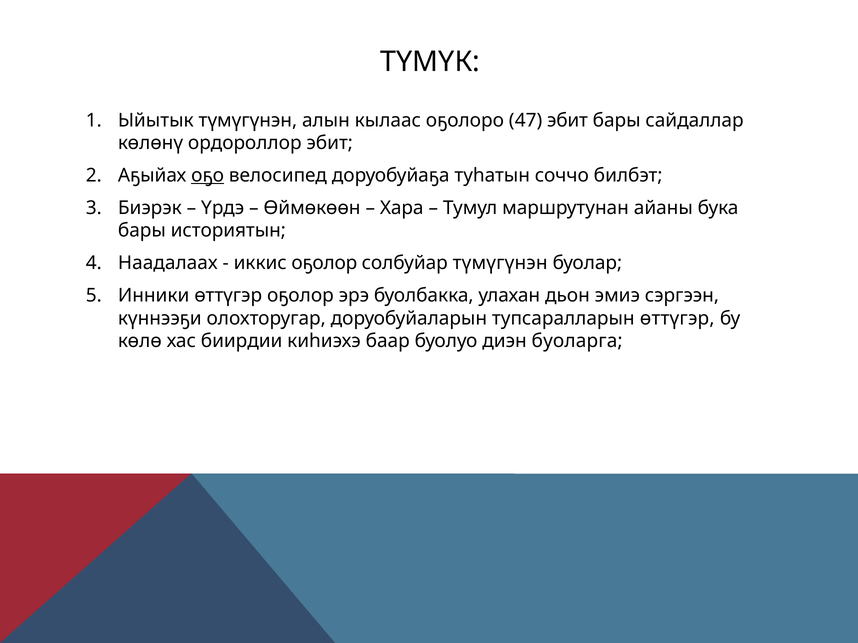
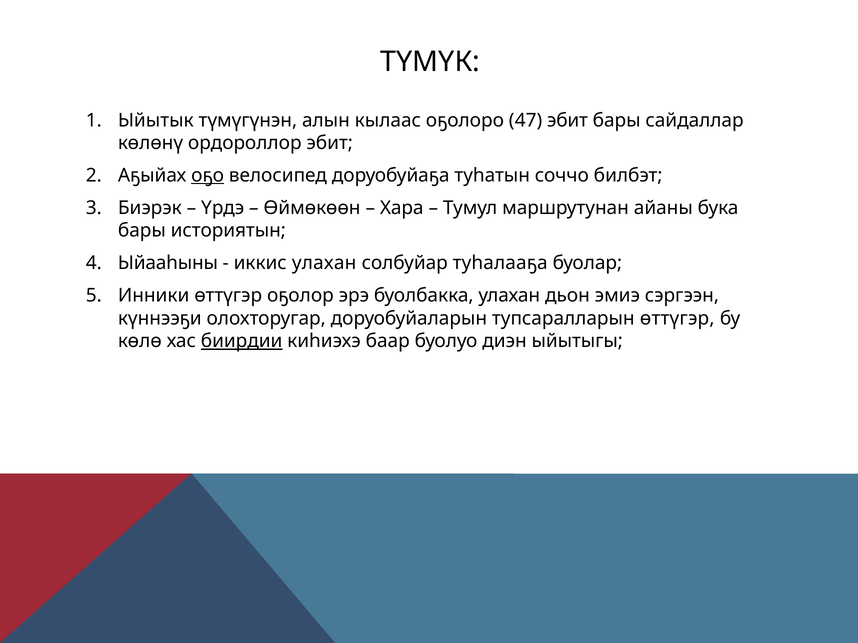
Наадалаах: Наадалаах -> Ыйааһыны
иккис оҕолор: оҕолор -> улахан
солбуйар түмүгүнэн: түмүгүнэн -> туһалааҕа
биирдии underline: none -> present
буоларга: буоларга -> ыйытыгы
